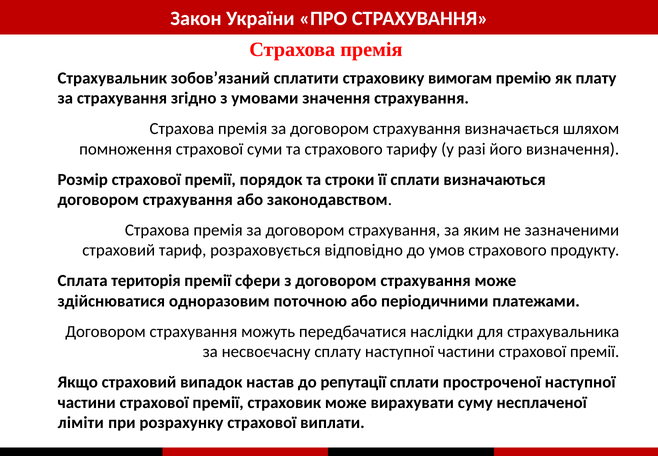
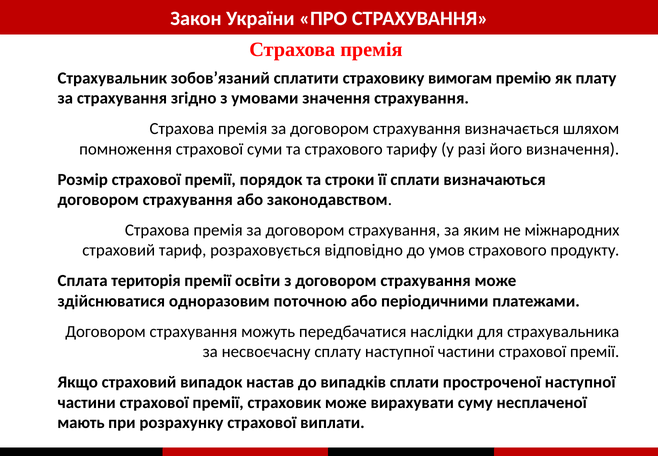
зазначеними: зазначеними -> міжнародних
сфери: сфери -> освіти
репутації: репутації -> випадків
ліміти: ліміти -> мають
